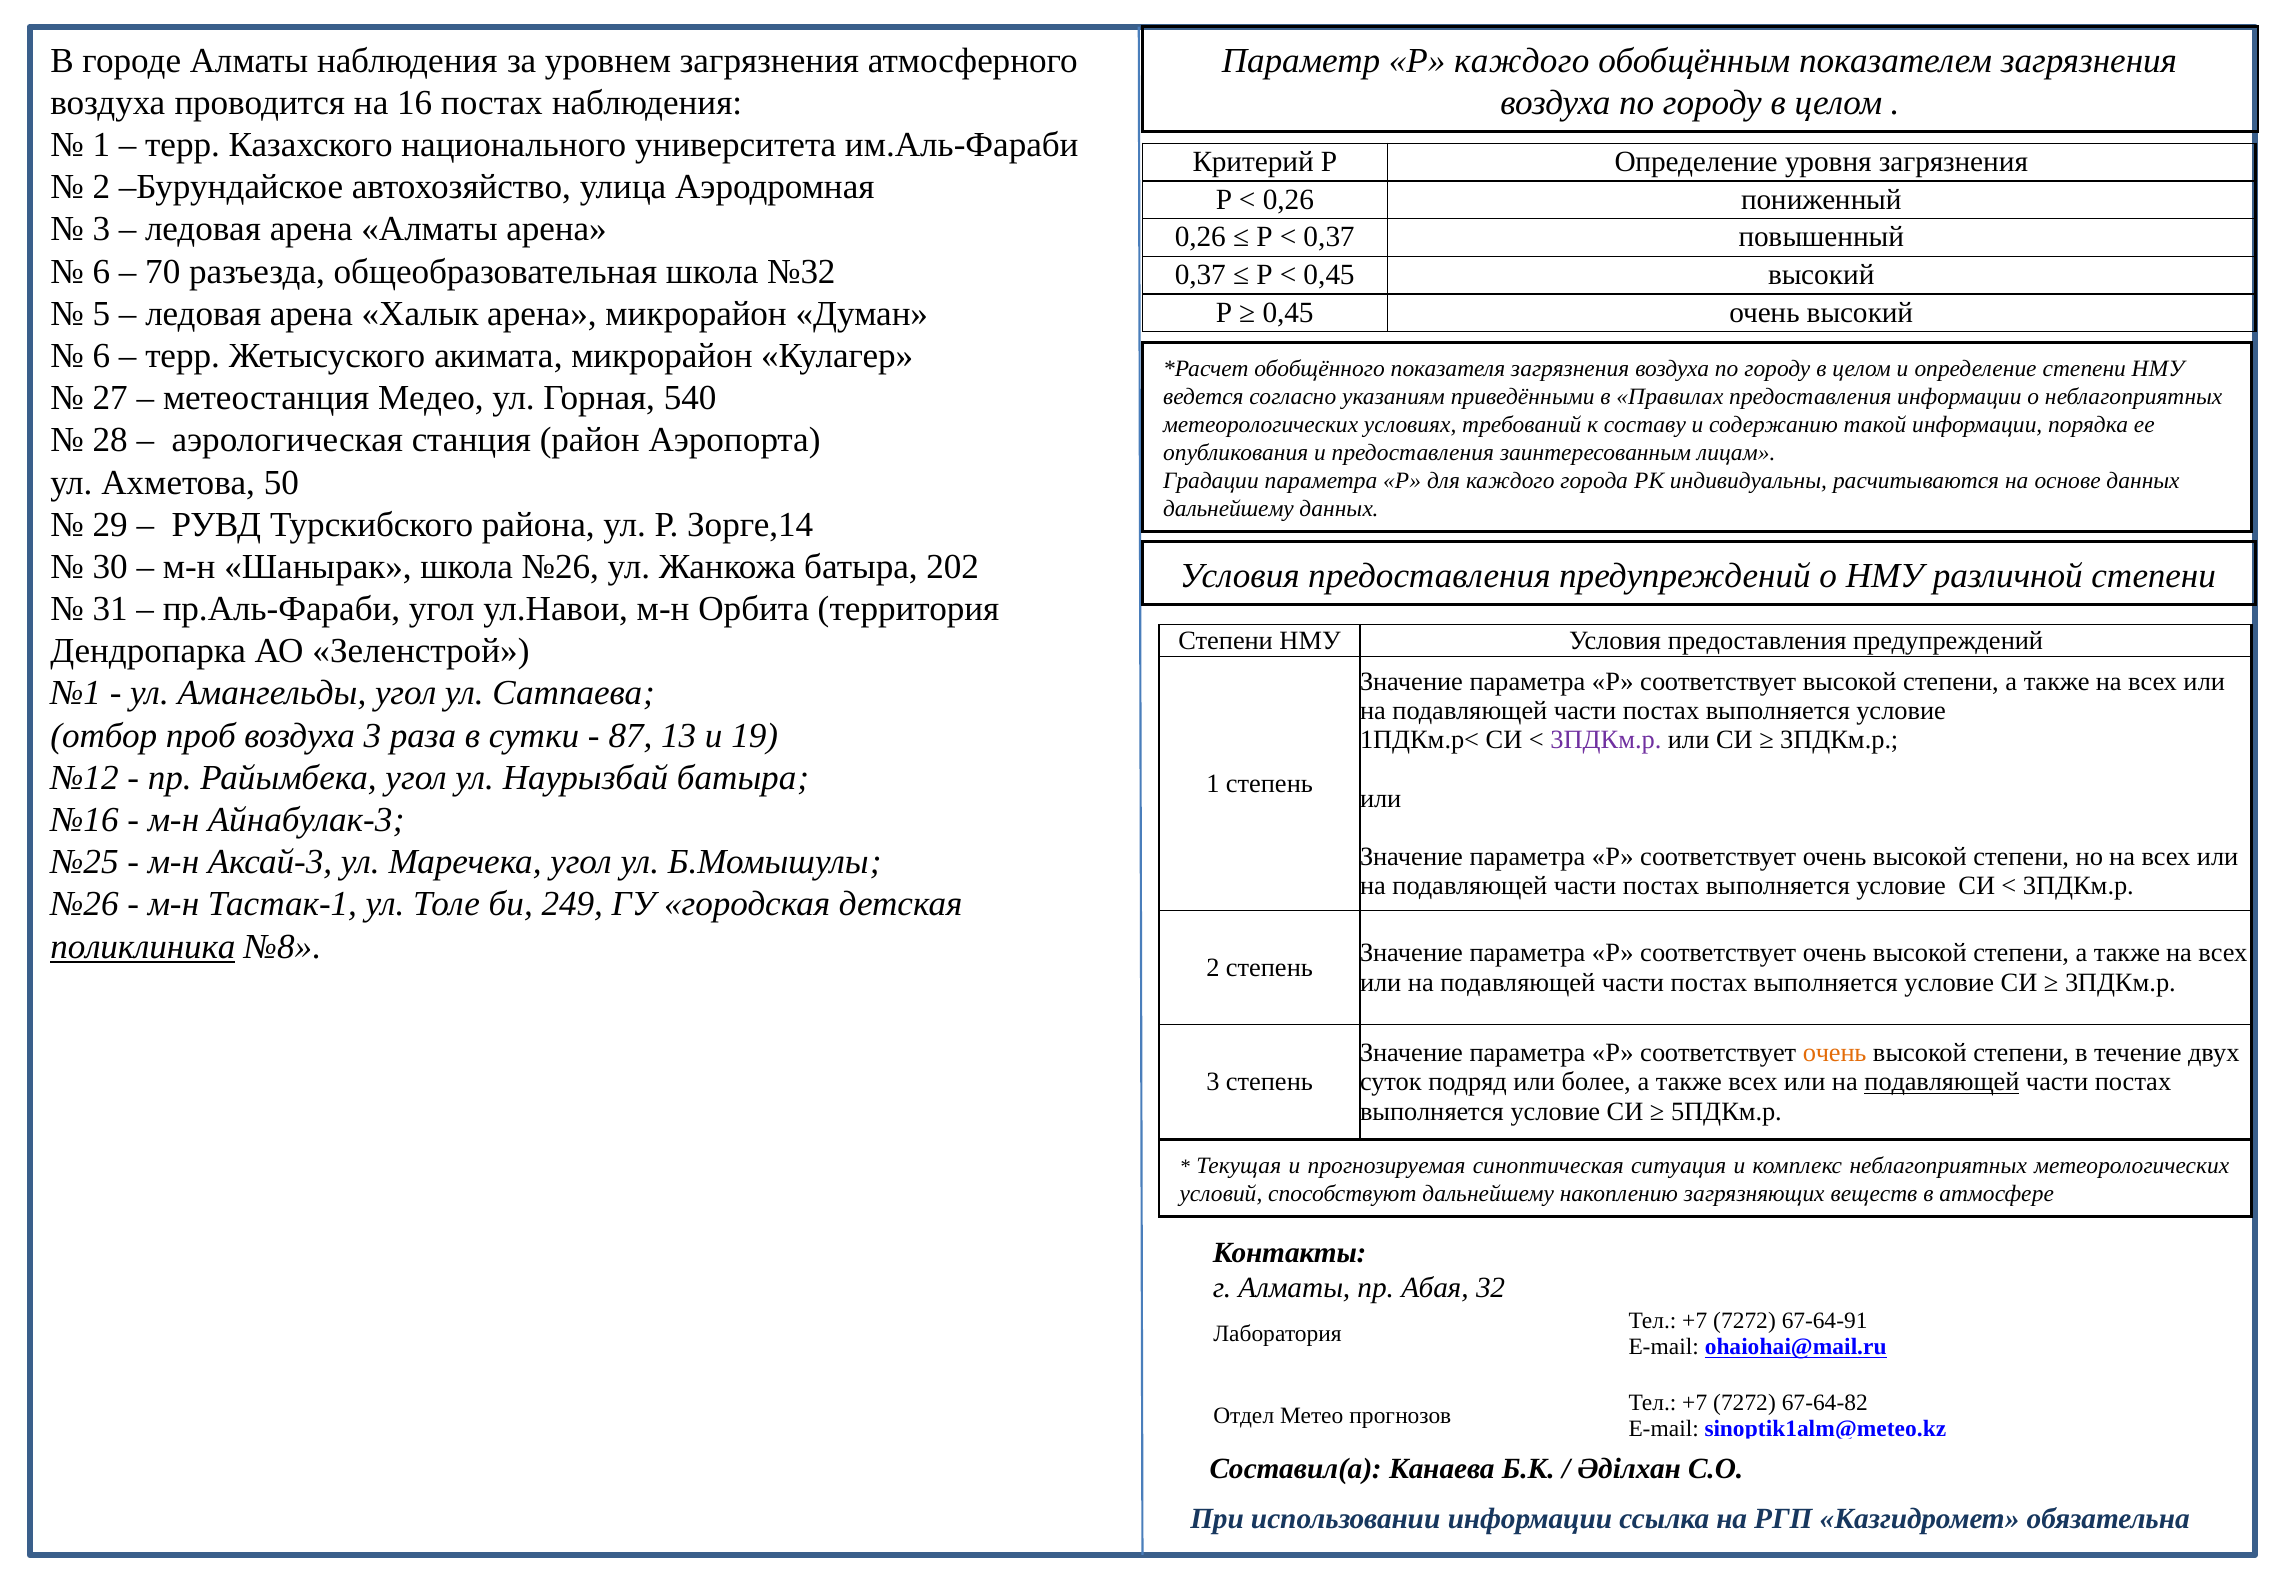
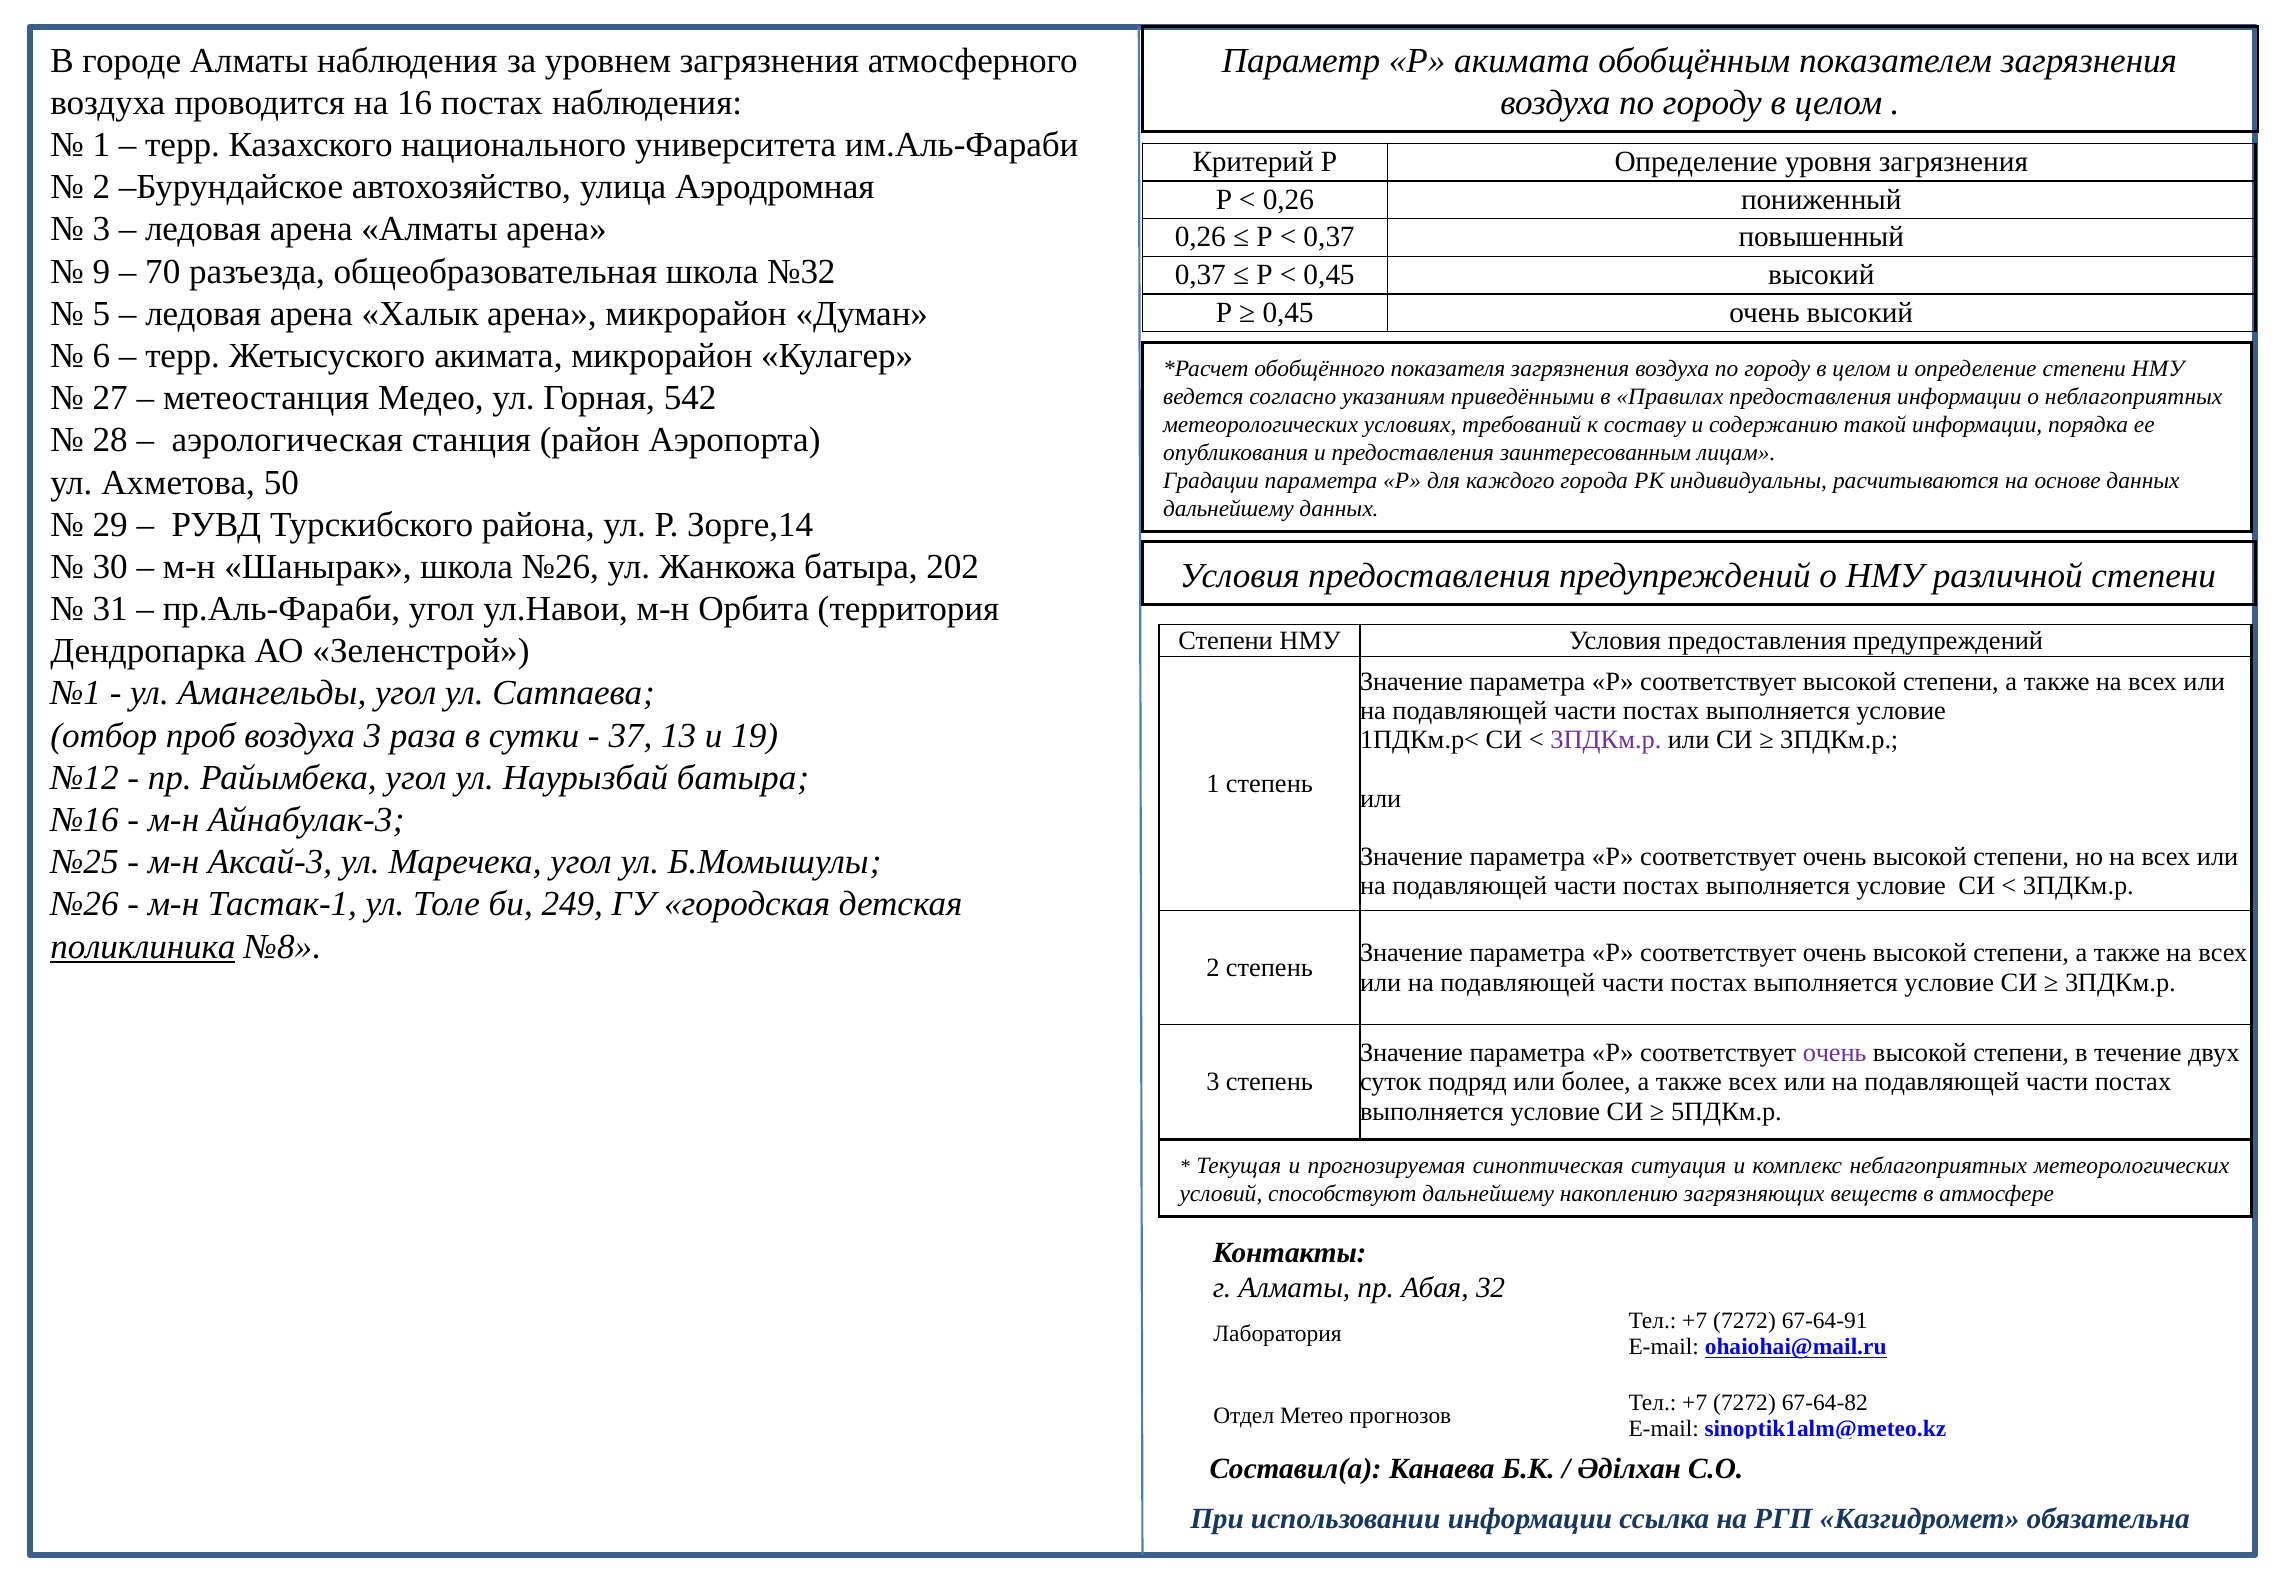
Р каждого: каждого -> акимата
6 at (101, 271): 6 -> 9
540: 540 -> 542
87: 87 -> 37
очень at (1835, 1053) colour: orange -> purple
подавляющей at (1942, 1082) underline: present -> none
